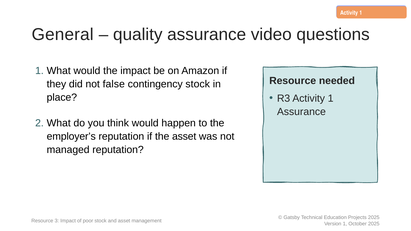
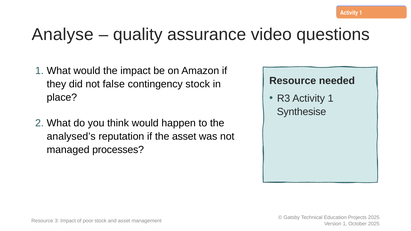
General: General -> Analyse
Assurance at (301, 112): Assurance -> Synthesise
employer’s: employer’s -> analysed’s
managed reputation: reputation -> processes
